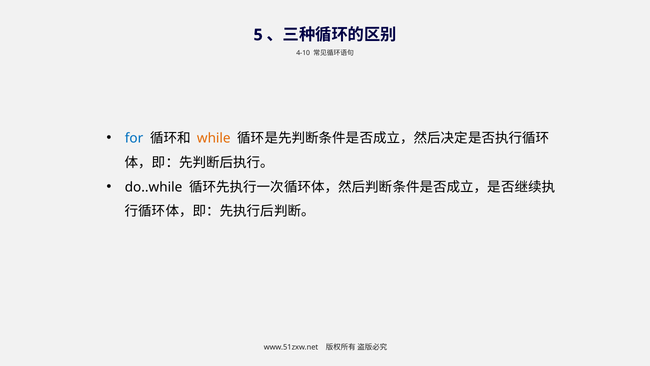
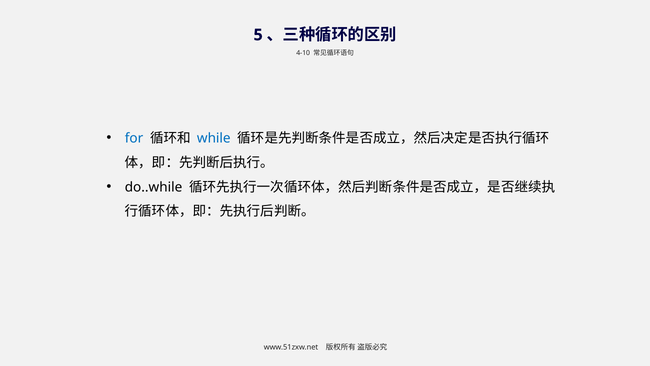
while colour: orange -> blue
